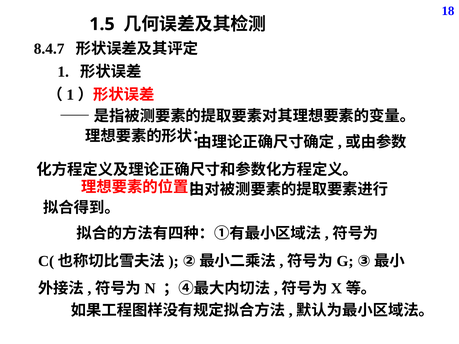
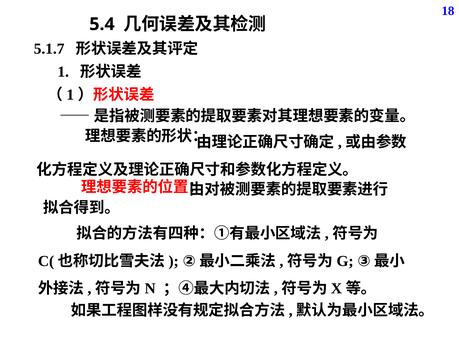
1.5: 1.5 -> 5.4
8.4.7: 8.4.7 -> 5.1.7
